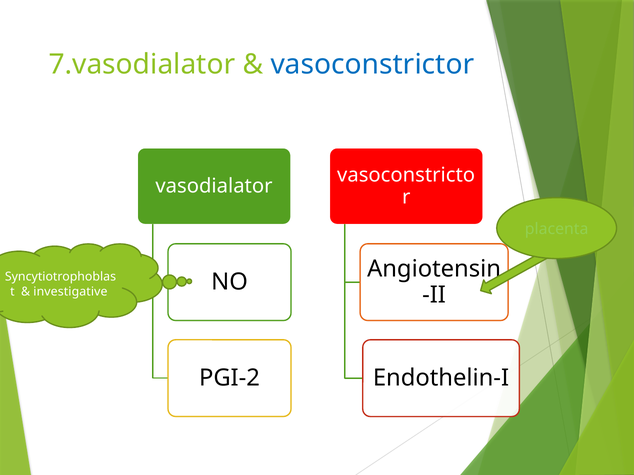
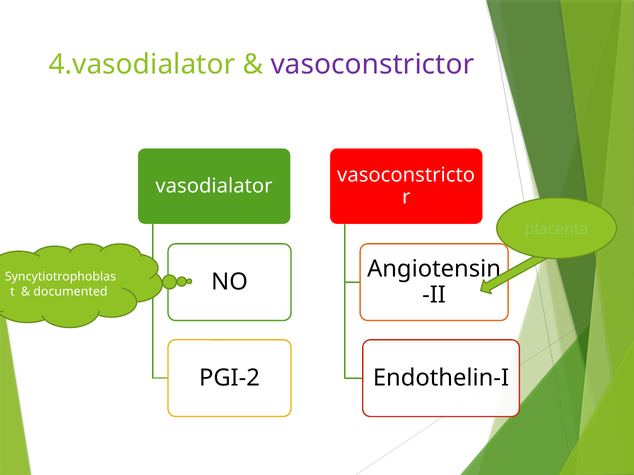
7.vasodialator: 7.vasodialator -> 4.vasodialator
vasoconstrictor colour: blue -> purple
investigative: investigative -> documented
